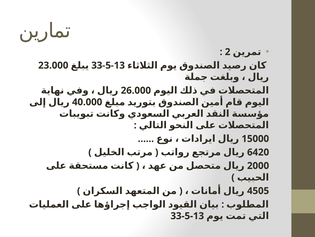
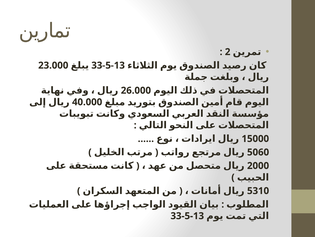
6420: 6420 -> 5060
4505: 4505 -> 5310
